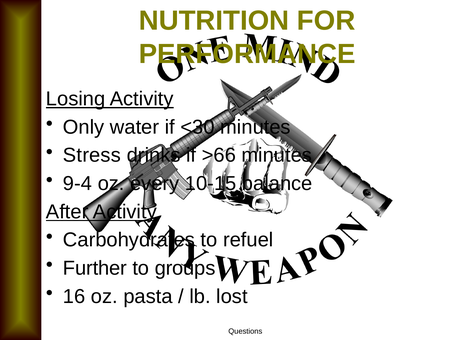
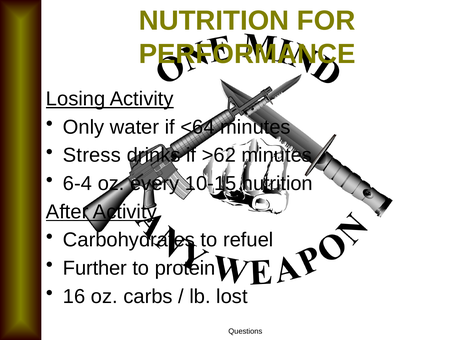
<30: <30 -> <64
>66: >66 -> >62
9-4: 9-4 -> 6-4
10-15 balance: balance -> nutrition
groups: groups -> protein
pasta: pasta -> carbs
